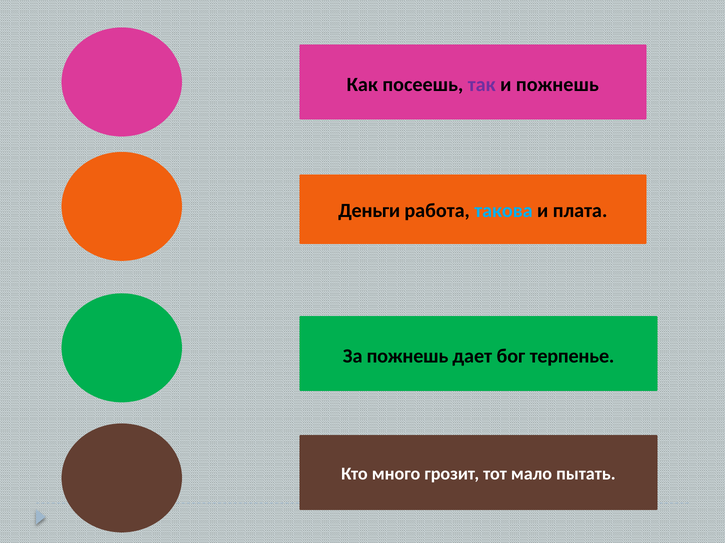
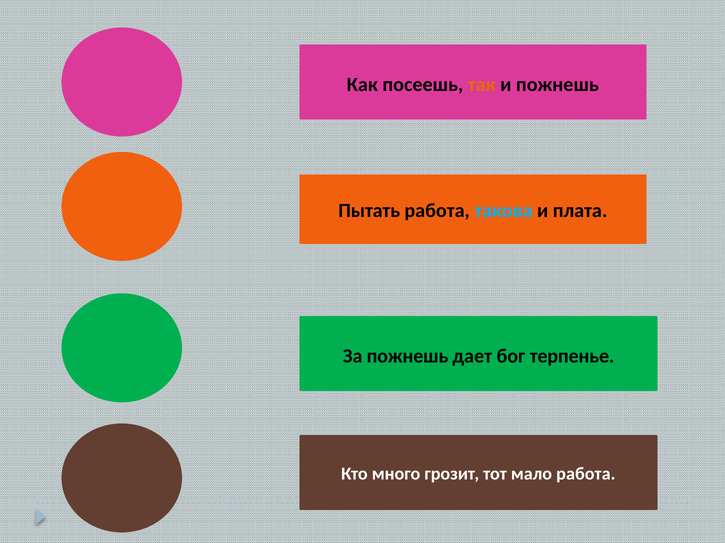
так colour: purple -> orange
Деньги: Деньги -> Пытать
мало пытать: пытать -> работа
